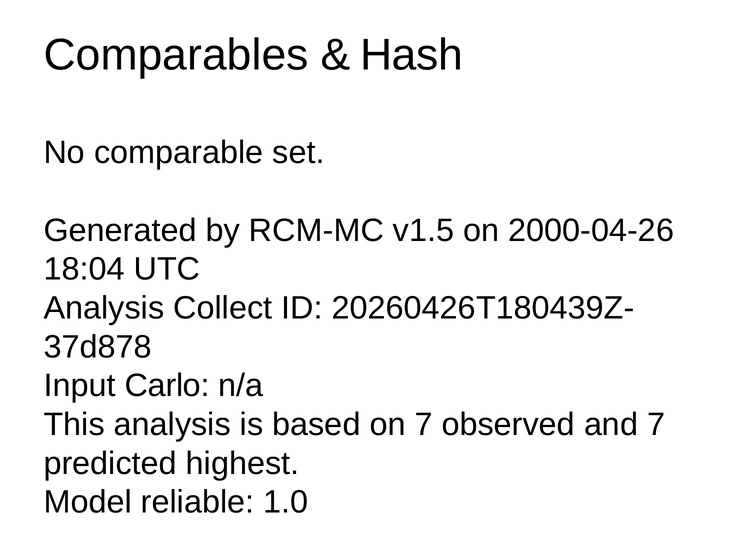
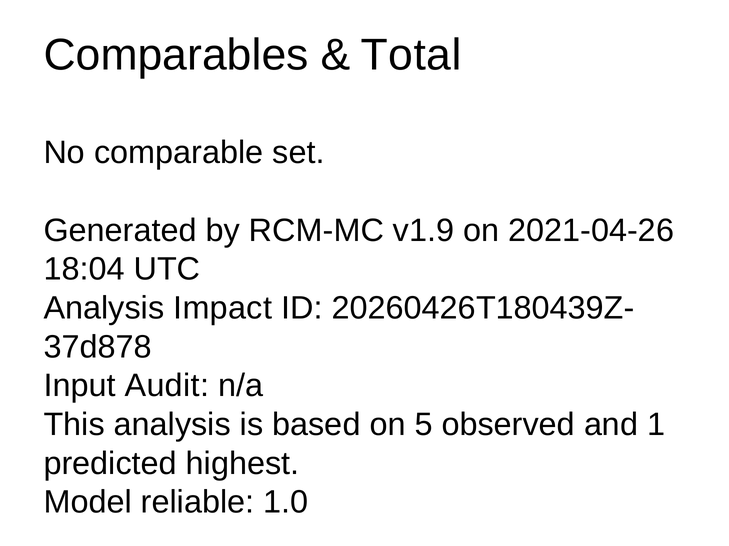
Hash: Hash -> Total
v1.5: v1.5 -> v1.9
2000-04-26: 2000-04-26 -> 2021-04-26
Collect: Collect -> Impact
Carlo: Carlo -> Audit
on 7: 7 -> 5
and 7: 7 -> 1
